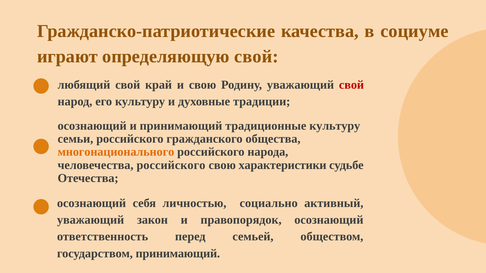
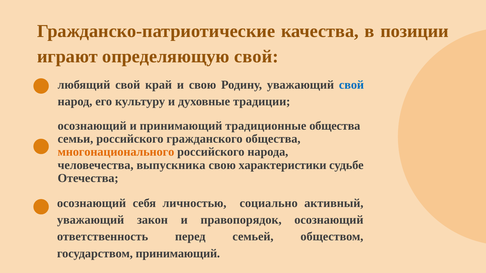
социуме: социуме -> позиции
свой at (351, 85) colour: red -> blue
традиционные культуру: культуру -> общества
человечества российского: российского -> выпускника
